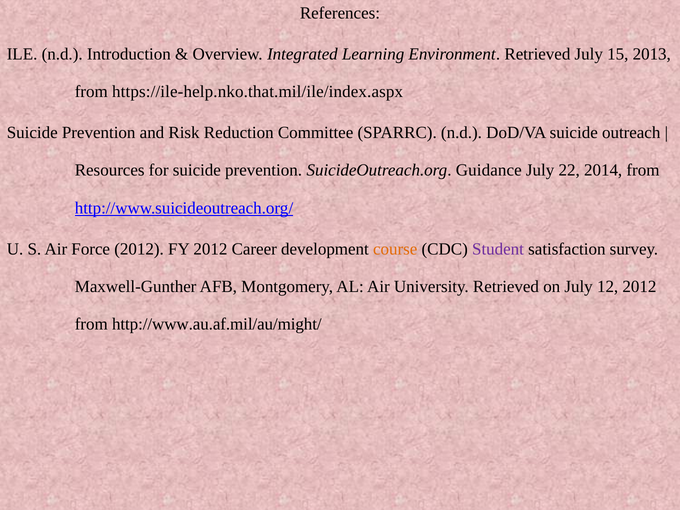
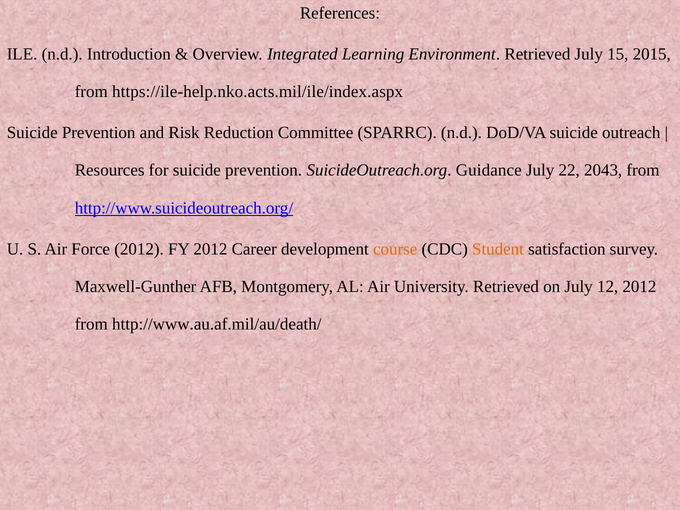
2013: 2013 -> 2015
https://ile-help.nko.that.mil/ile/index.aspx: https://ile-help.nko.that.mil/ile/index.aspx -> https://ile-help.nko.acts.mil/ile/index.aspx
2014: 2014 -> 2043
Student colour: purple -> orange
http://www.au.af.mil/au/might/: http://www.au.af.mil/au/might/ -> http://www.au.af.mil/au/death/
